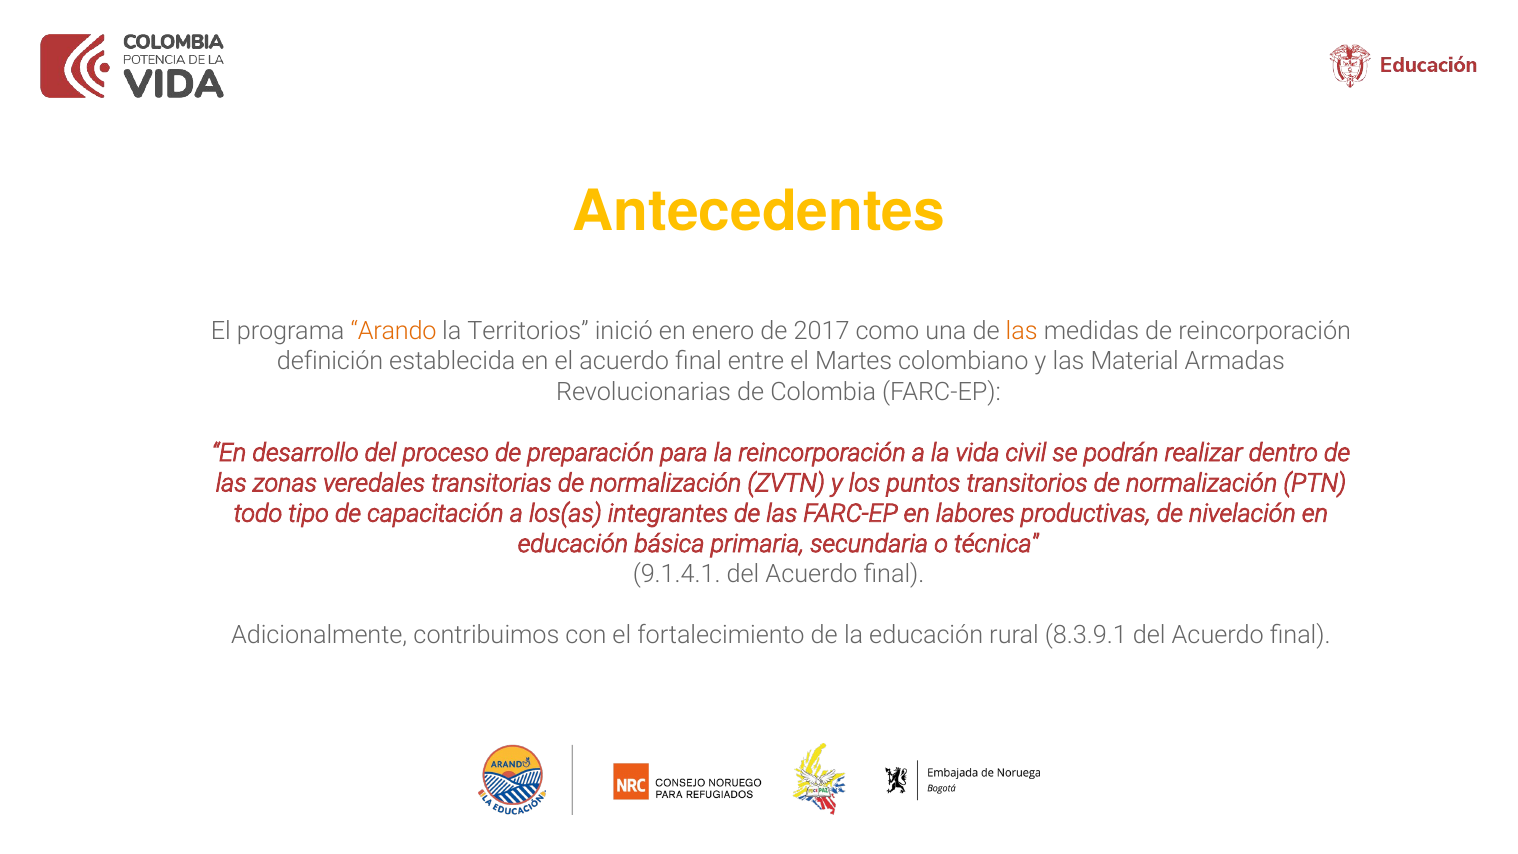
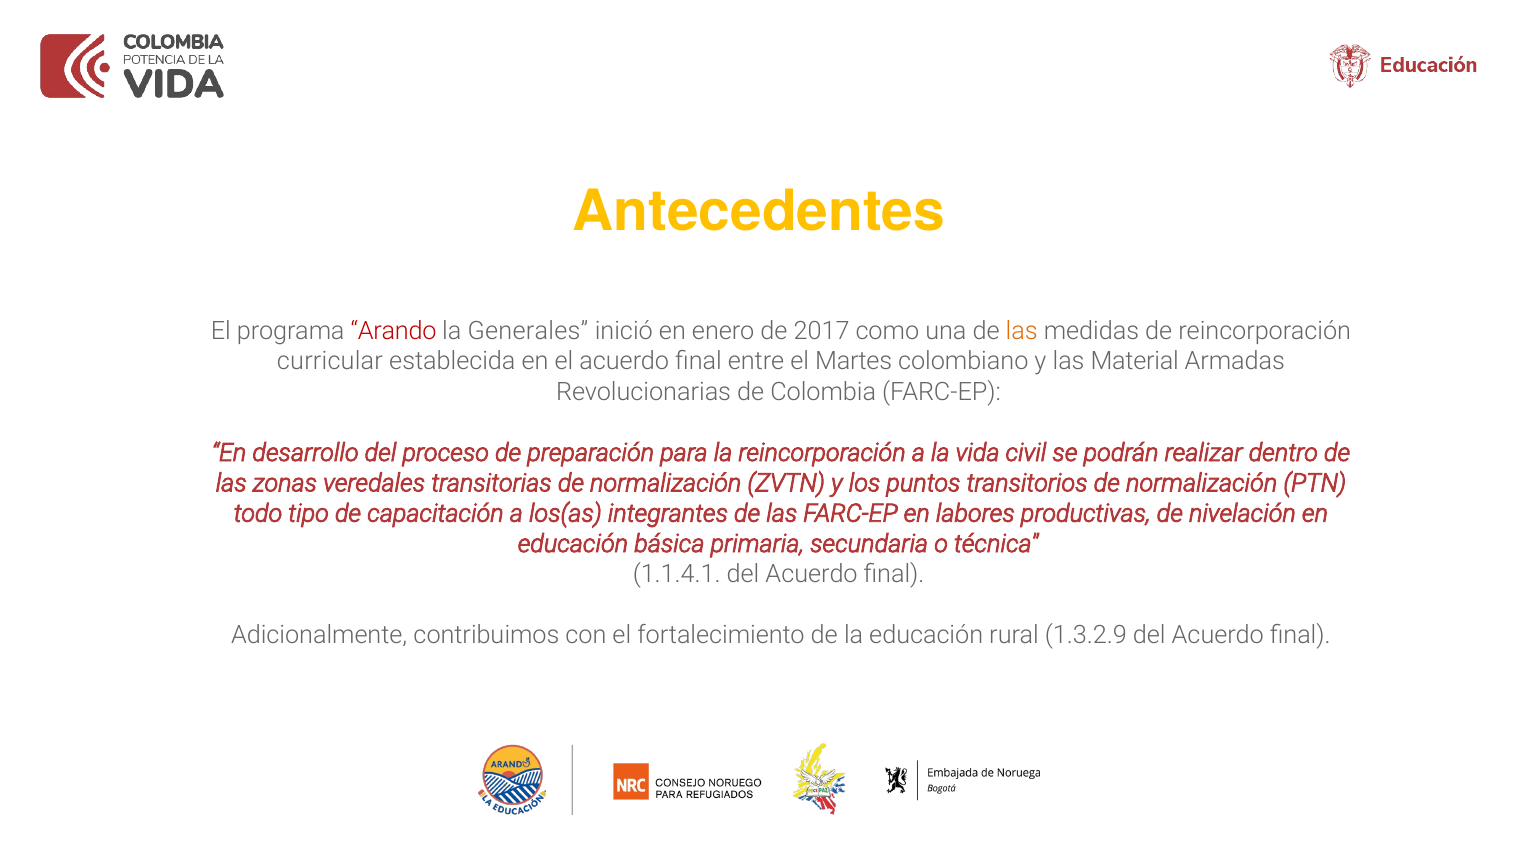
Arando colour: orange -> red
Territorios: Territorios -> Generales
definición: definición -> curricular
9.1.4.1: 9.1.4.1 -> 1.1.4.1
8.3.9.1: 8.3.9.1 -> 1.3.2.9
